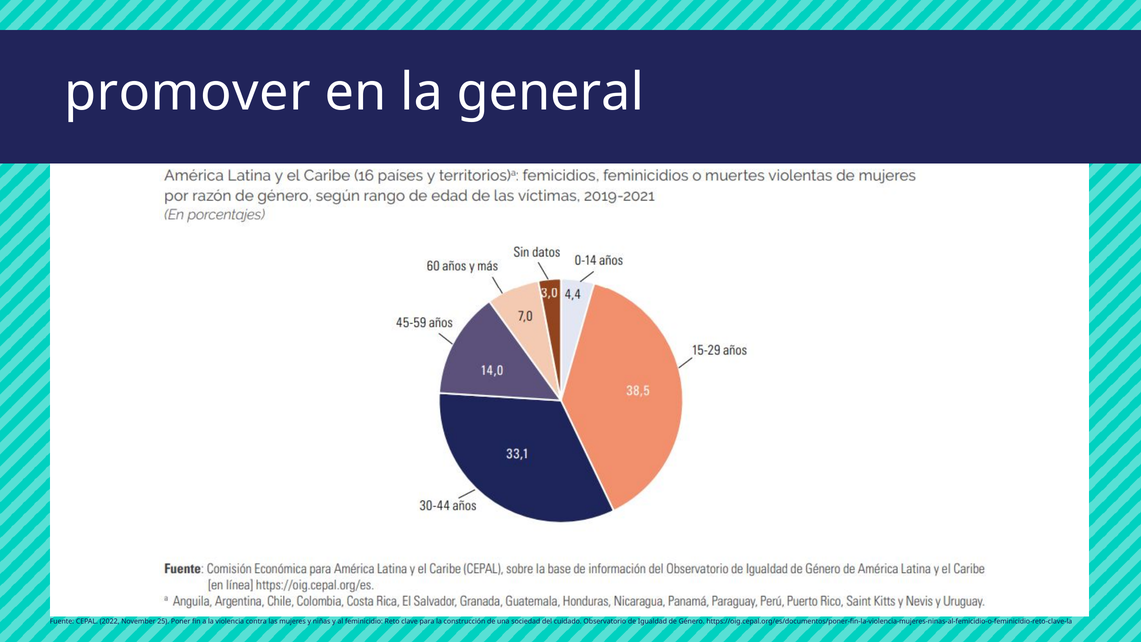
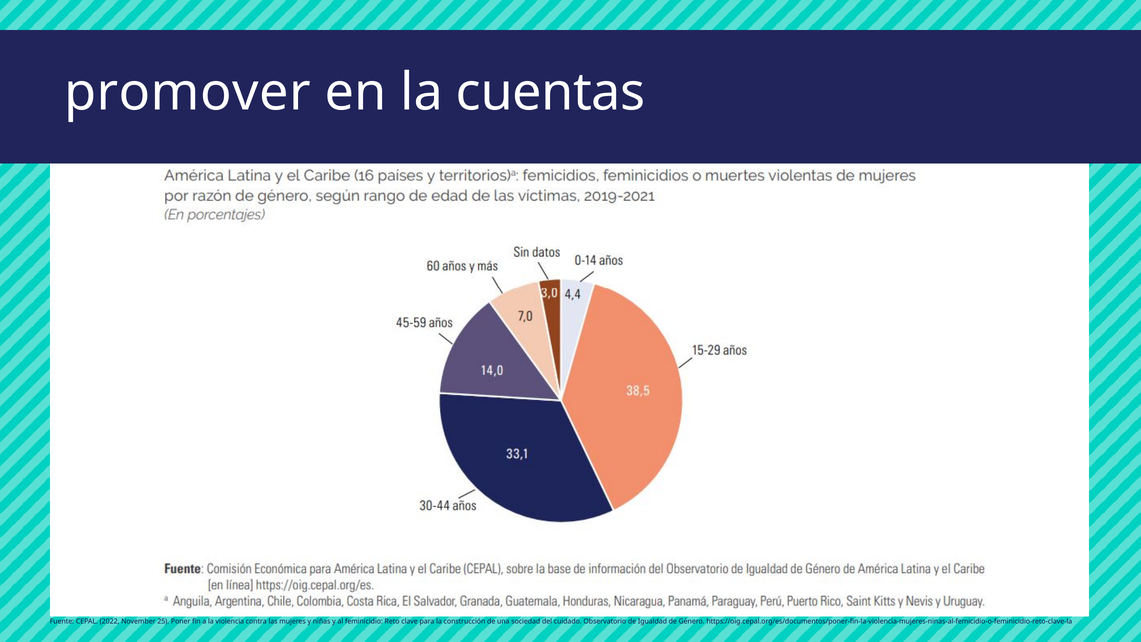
general: general -> cuentas
